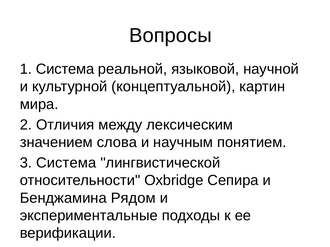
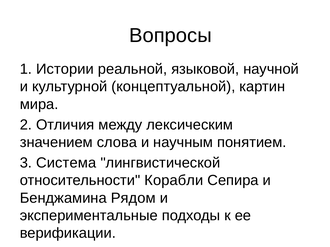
1 Система: Система -> Истории
Oxbridge: Oxbridge -> Корабли
